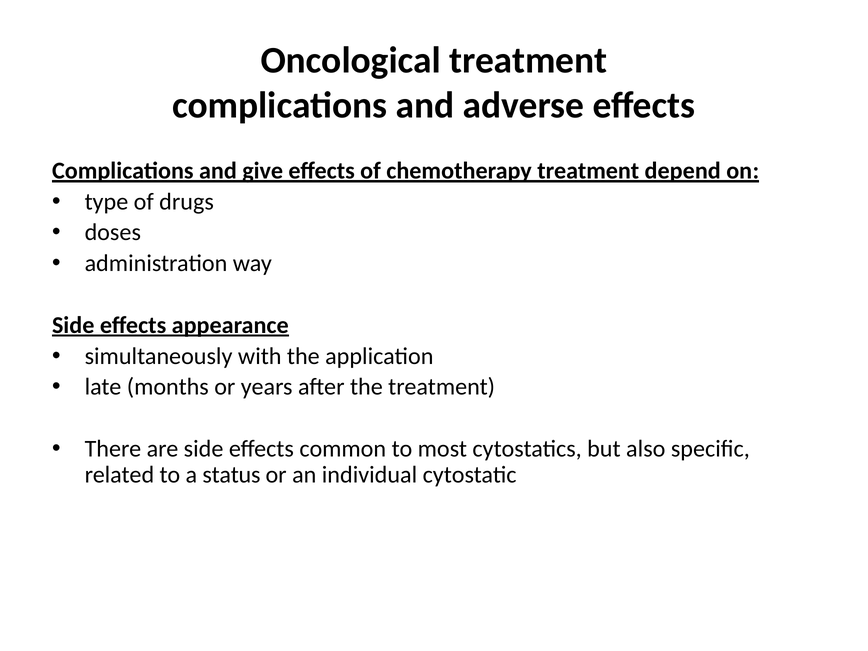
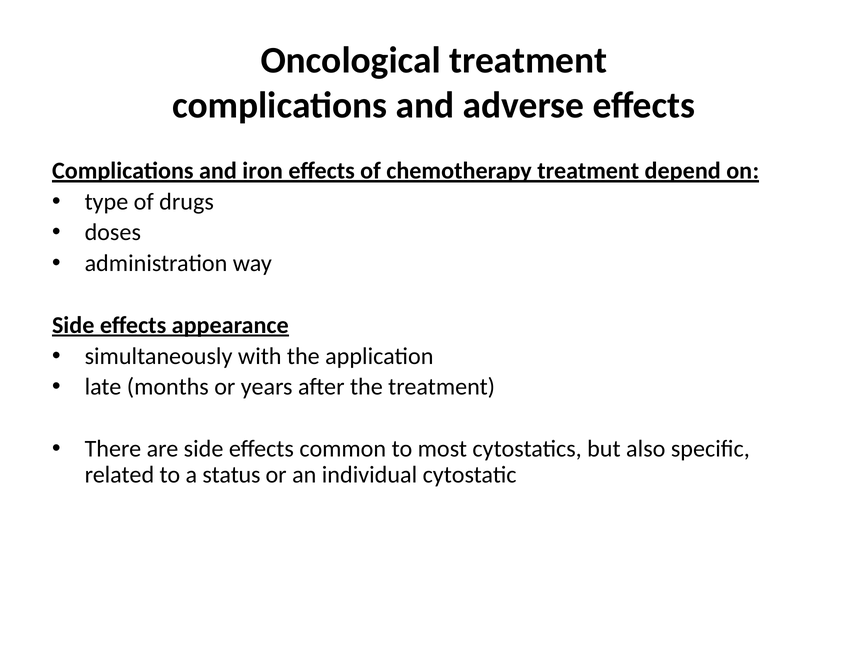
give: give -> iron
